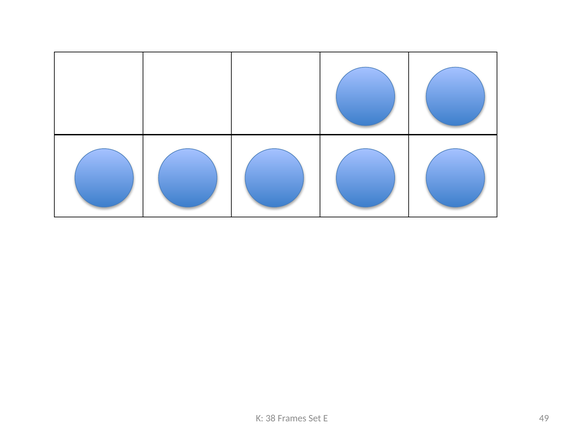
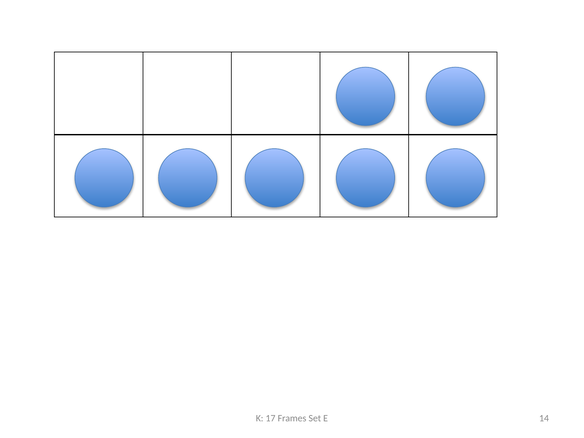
38: 38 -> 17
49: 49 -> 14
